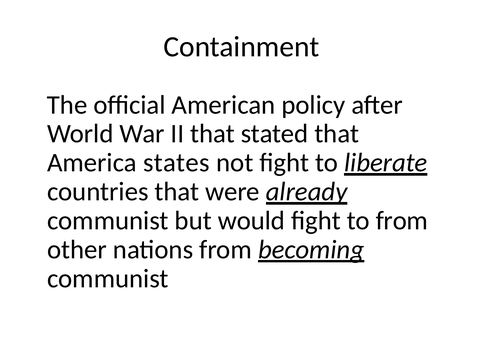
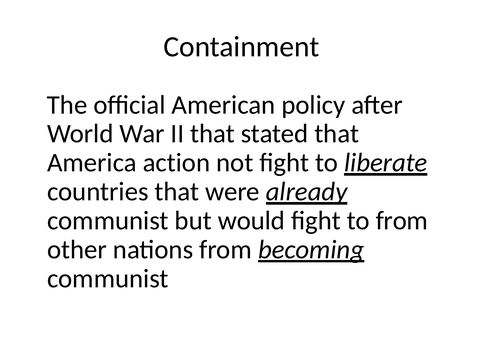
states: states -> action
